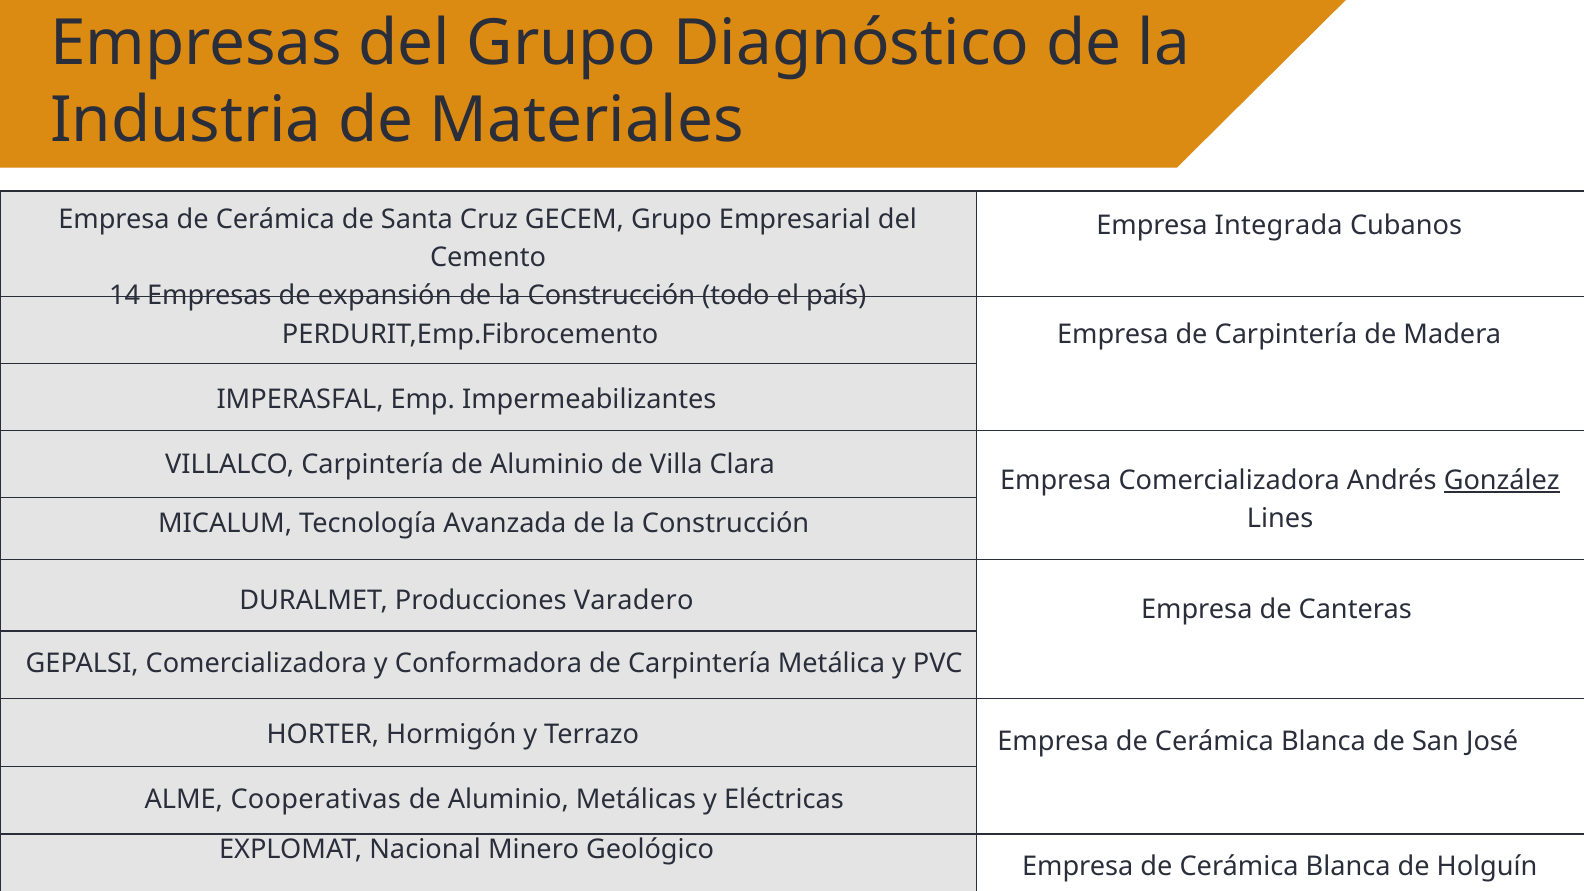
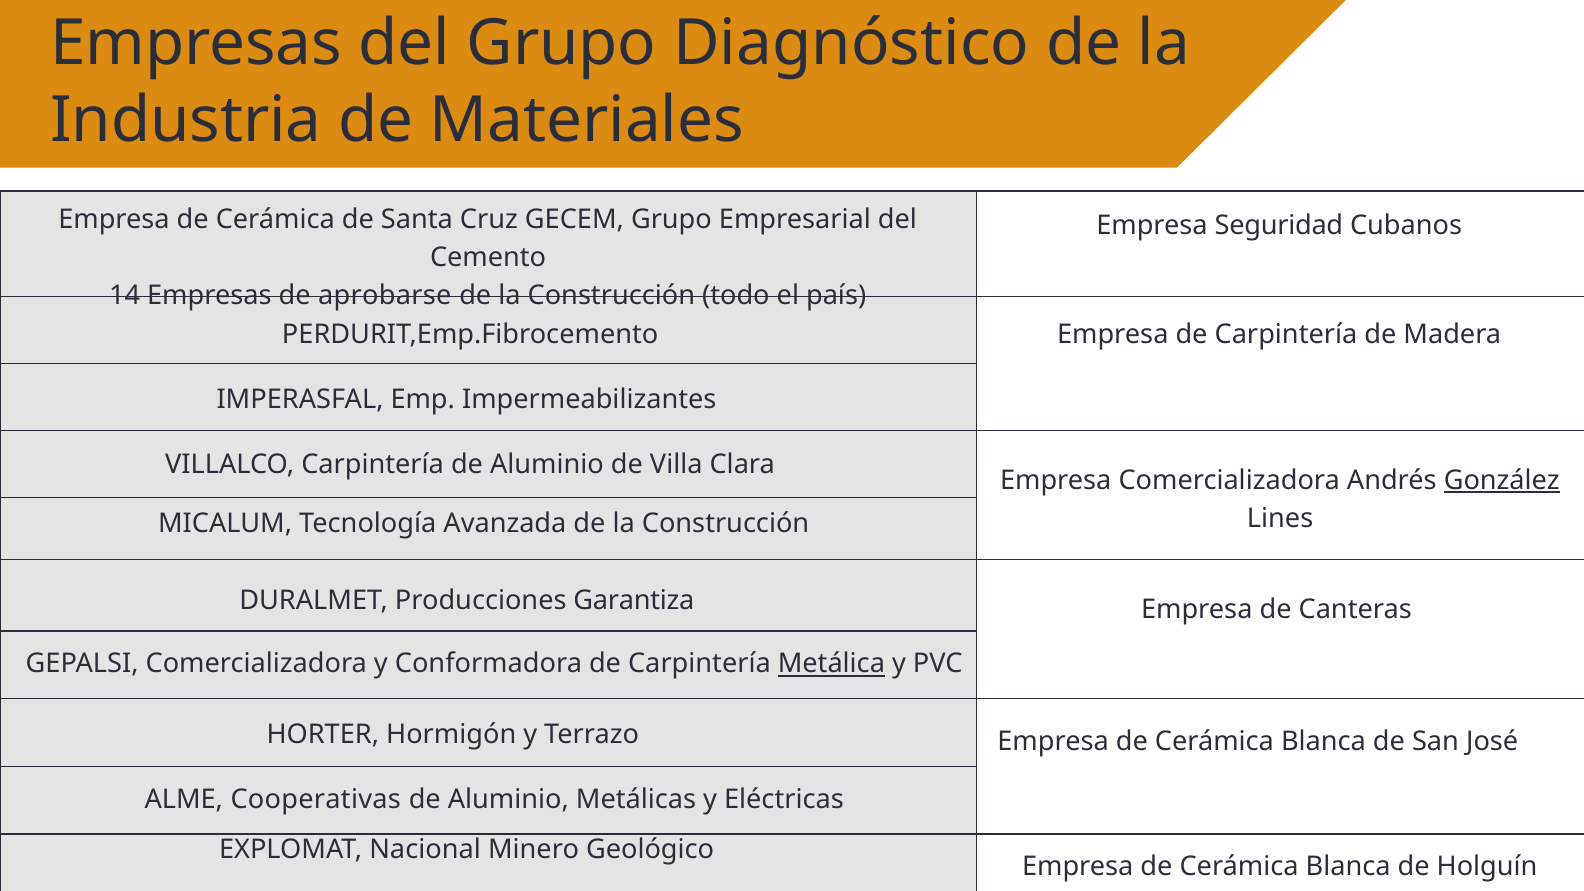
Integrada: Integrada -> Seguridad
expansión: expansión -> aprobarse
Varadero: Varadero -> Garantiza
Metálica underline: none -> present
